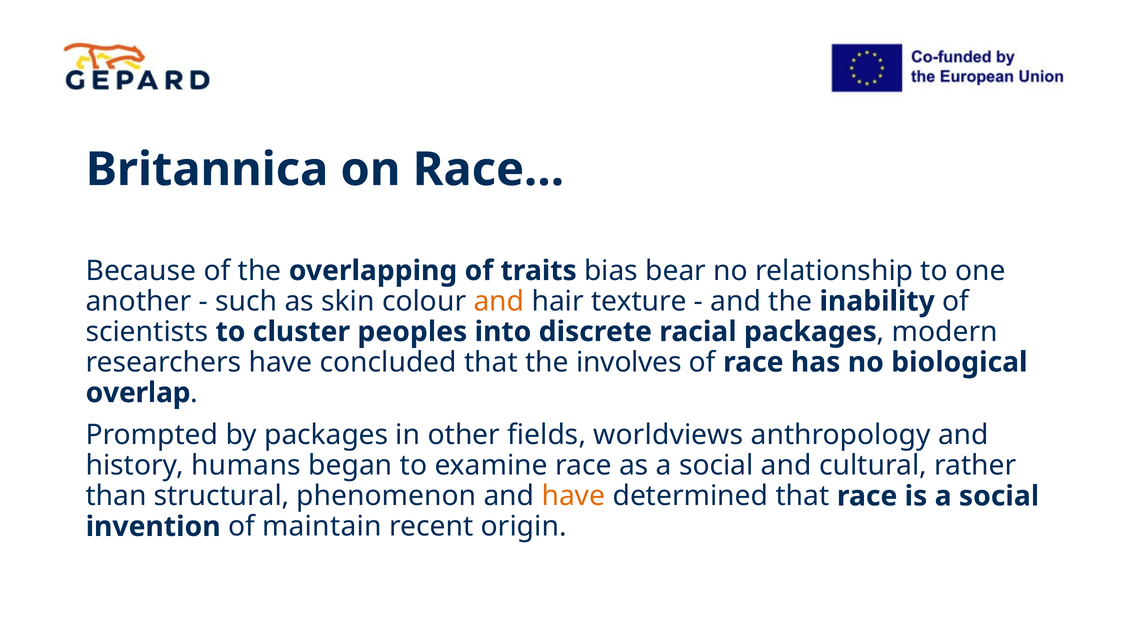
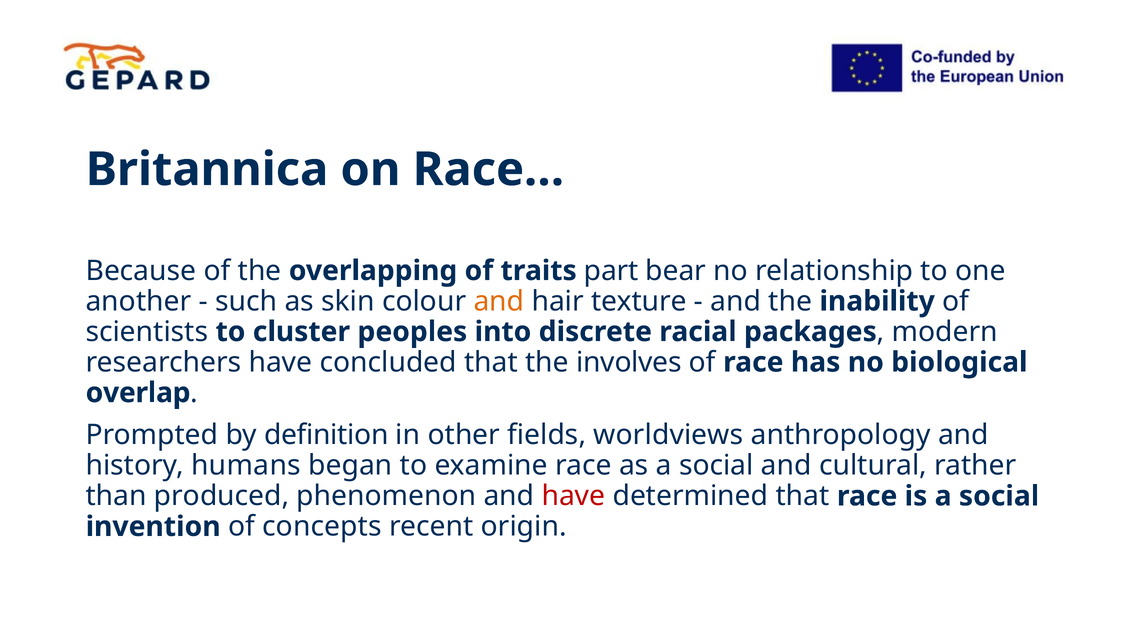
bias: bias -> part
by packages: packages -> definition
structural: structural -> produced
have at (573, 496) colour: orange -> red
maintain: maintain -> concepts
